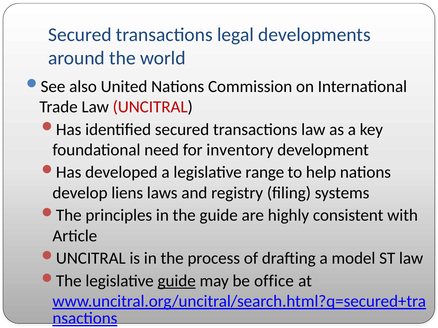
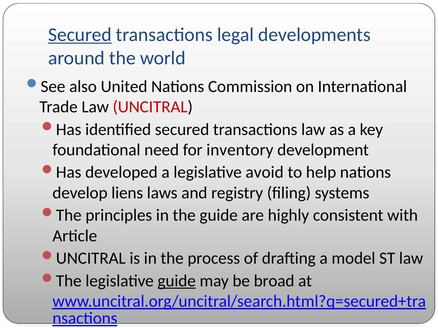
Secured at (80, 35) underline: none -> present
range: range -> avoid
office: office -> broad
